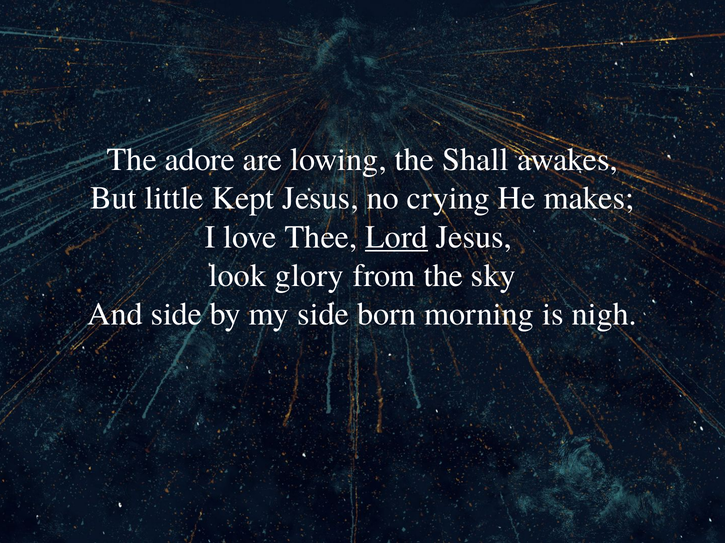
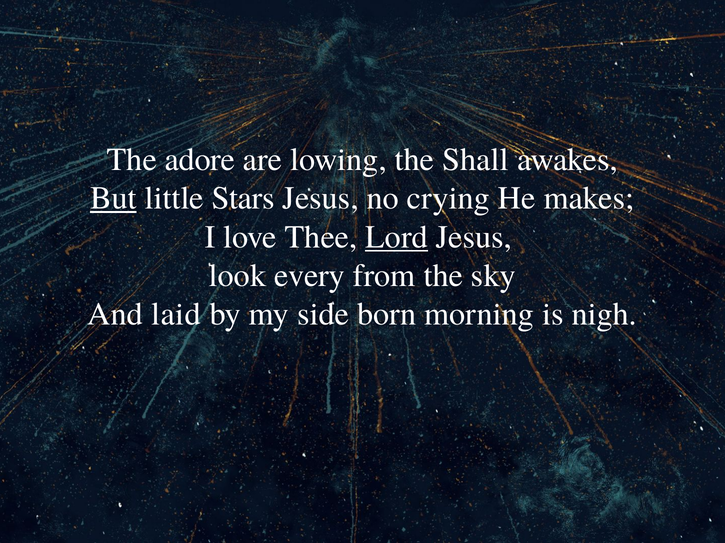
But underline: none -> present
Kept: Kept -> Stars
glory: glory -> every
And side: side -> laid
